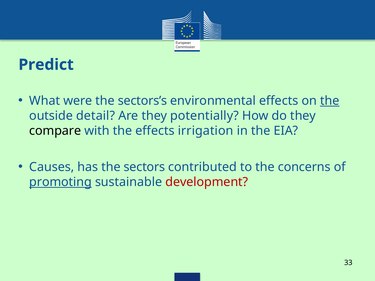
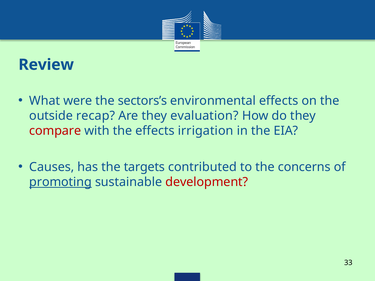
Predict: Predict -> Review
the at (330, 101) underline: present -> none
detail: detail -> recap
potentially: potentially -> evaluation
compare colour: black -> red
sectors: sectors -> targets
